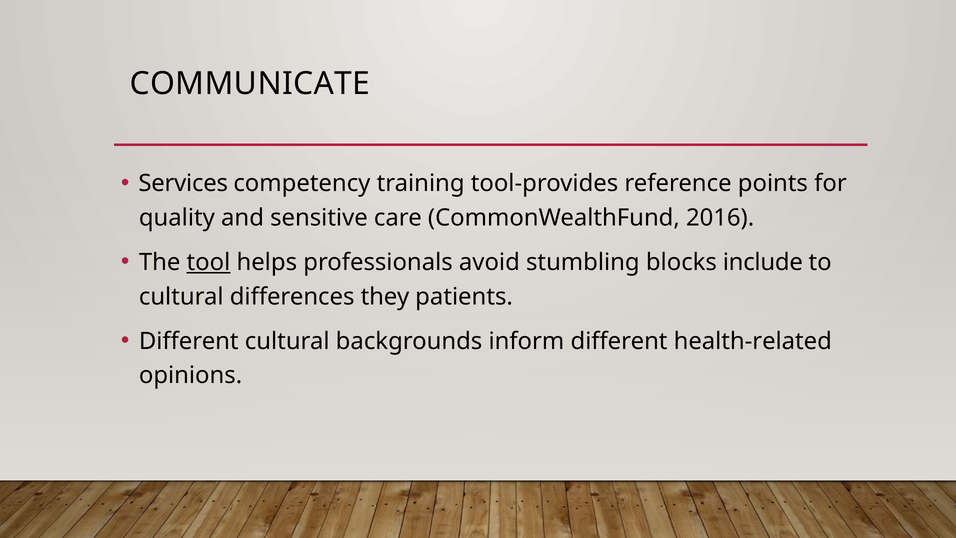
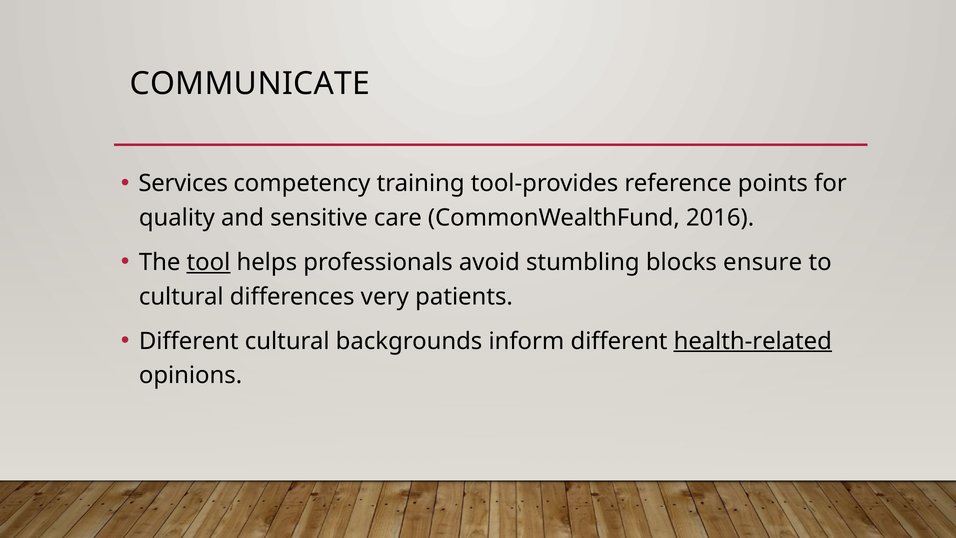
include: include -> ensure
they: they -> very
health-related underline: none -> present
